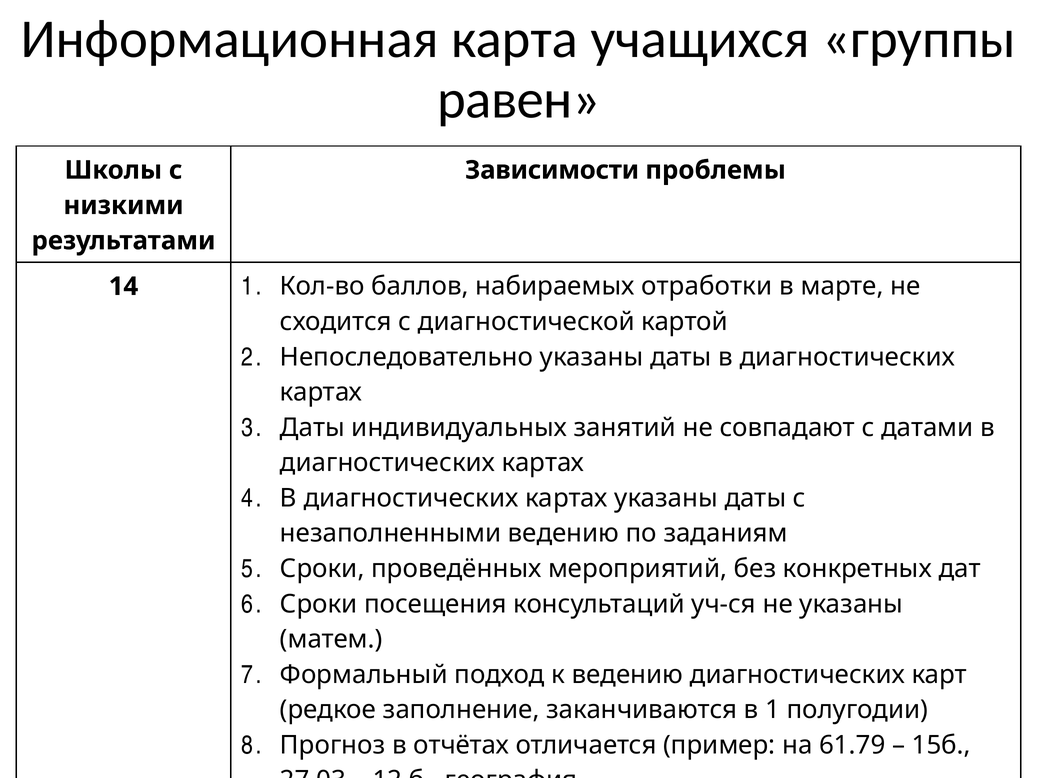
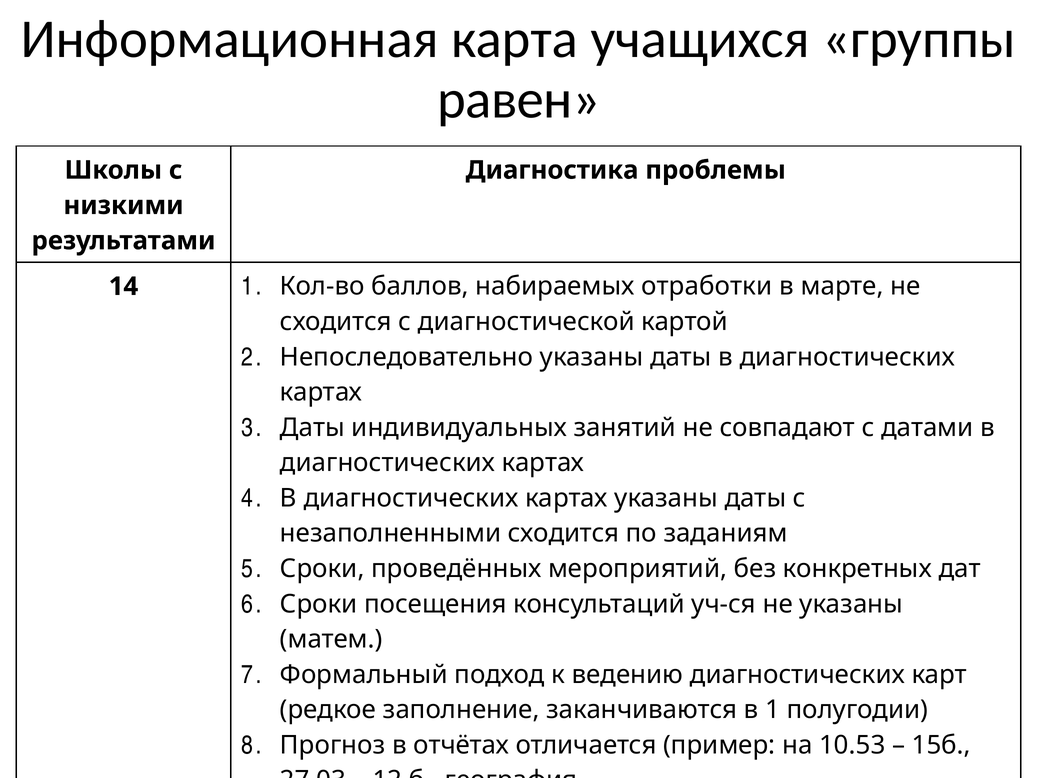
Зависимости: Зависимости -> Диагностика
незаполненными ведению: ведению -> сходится
61.79: 61.79 -> 10.53
